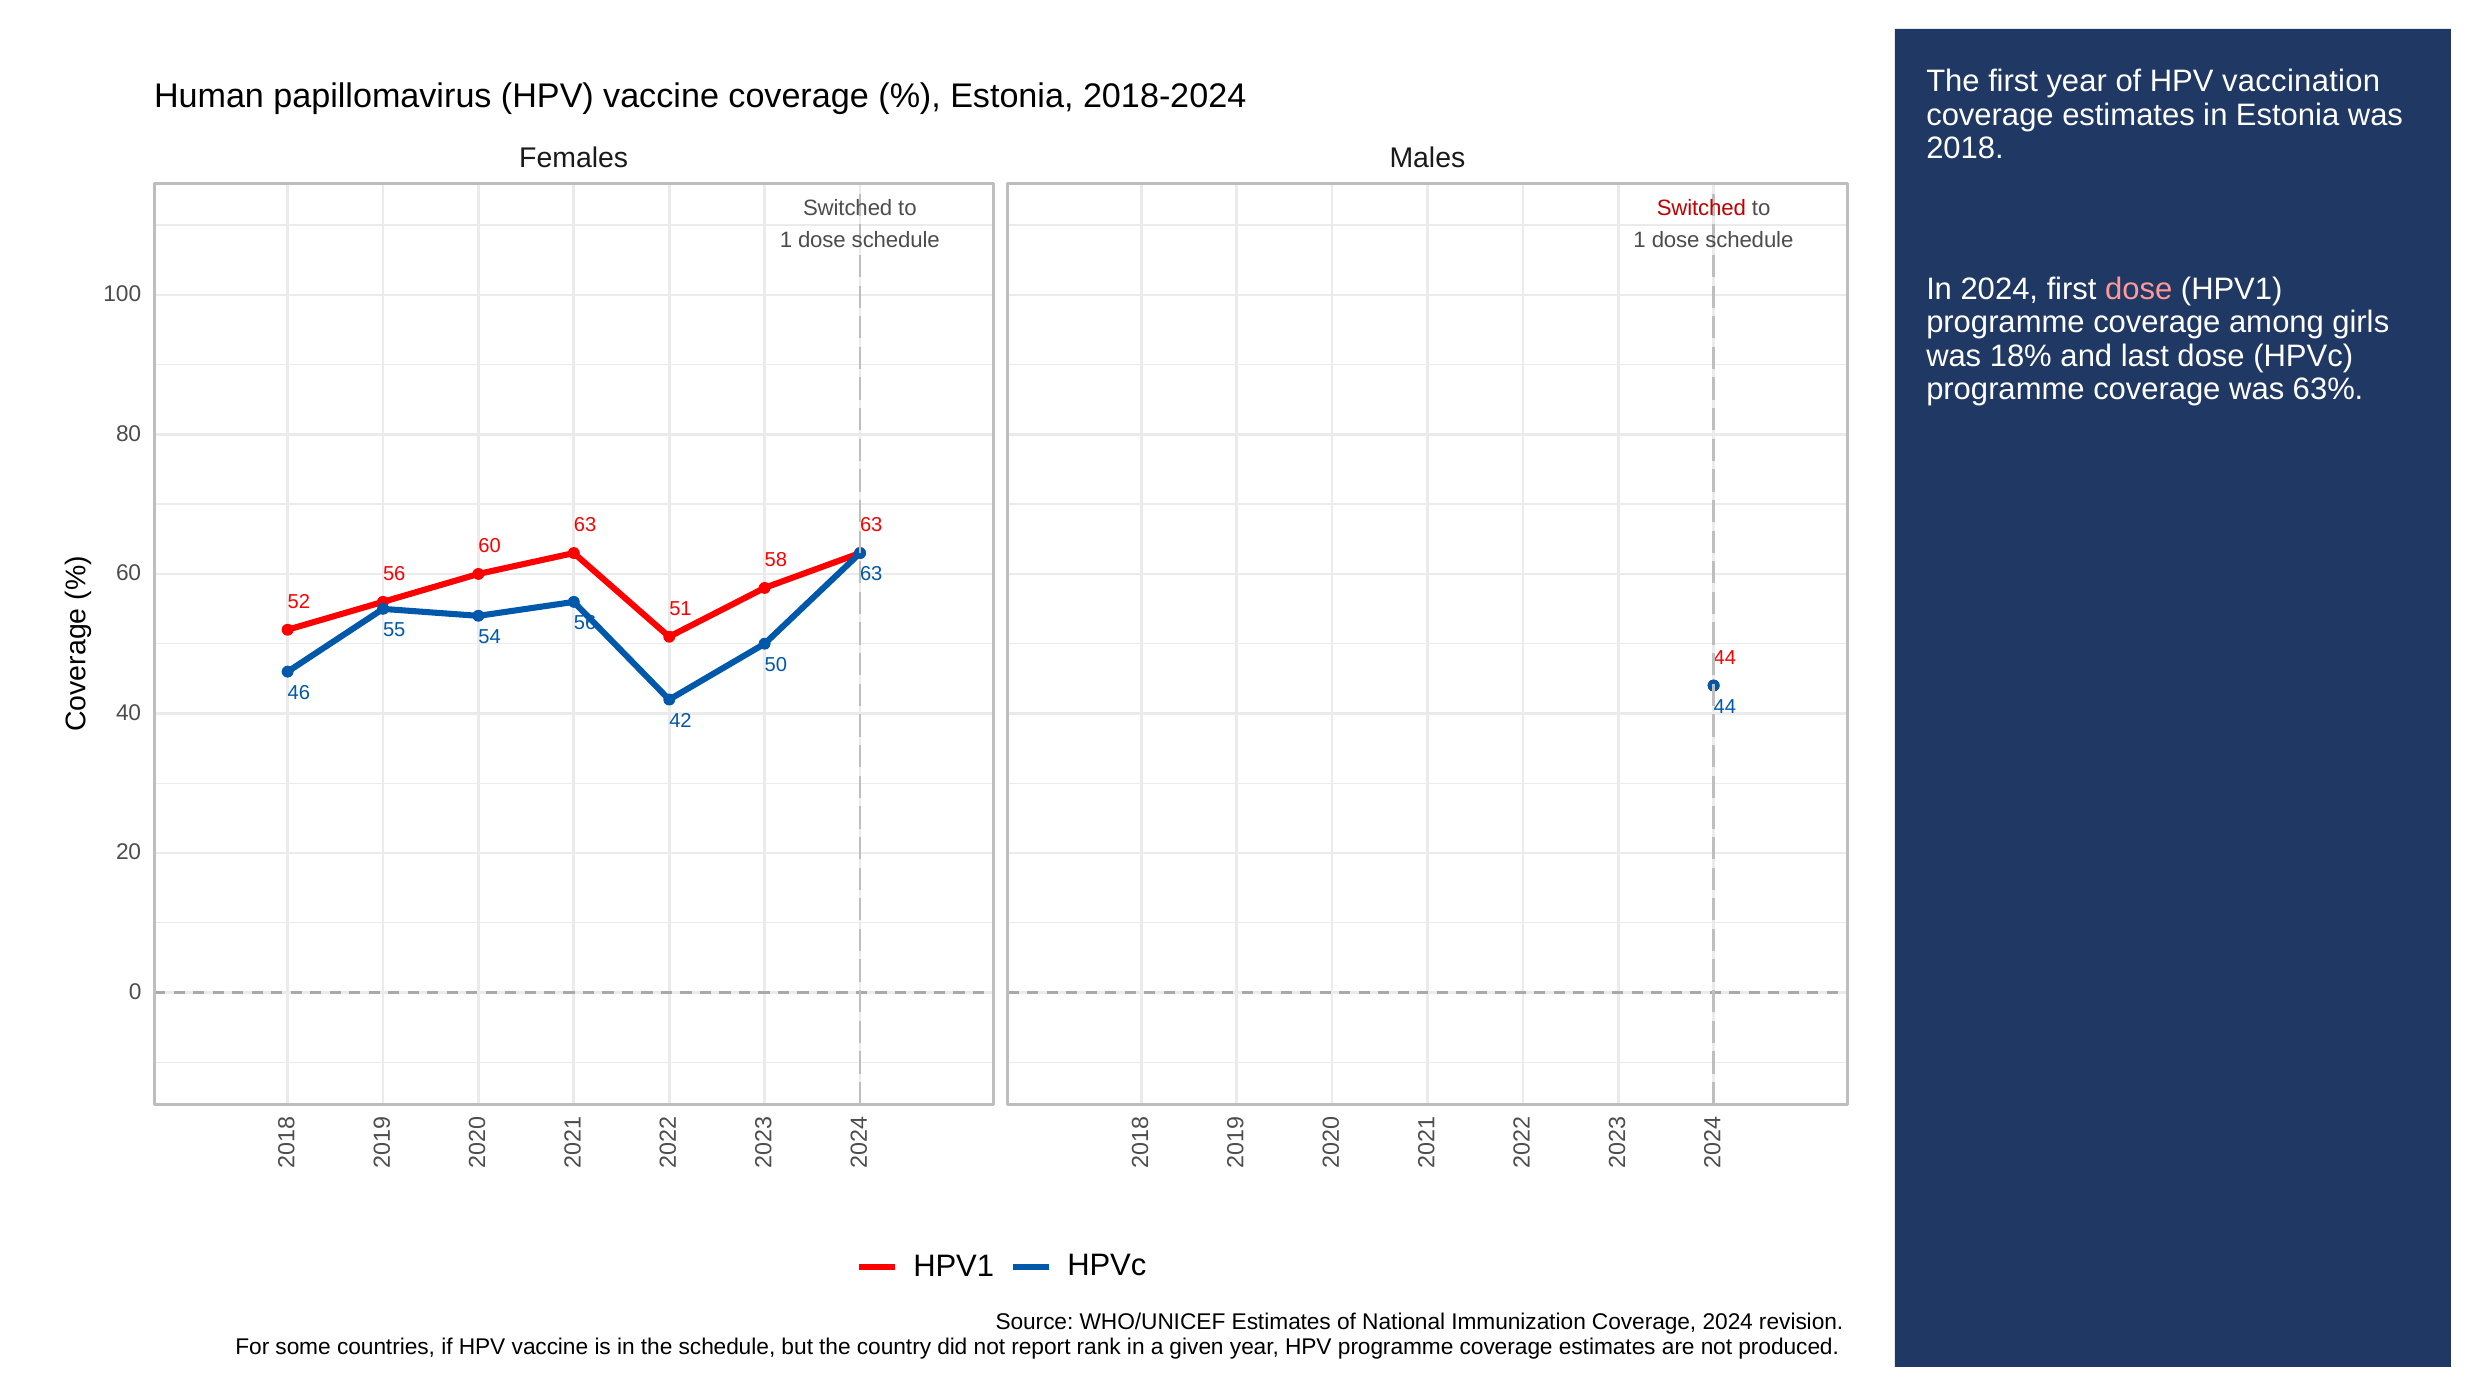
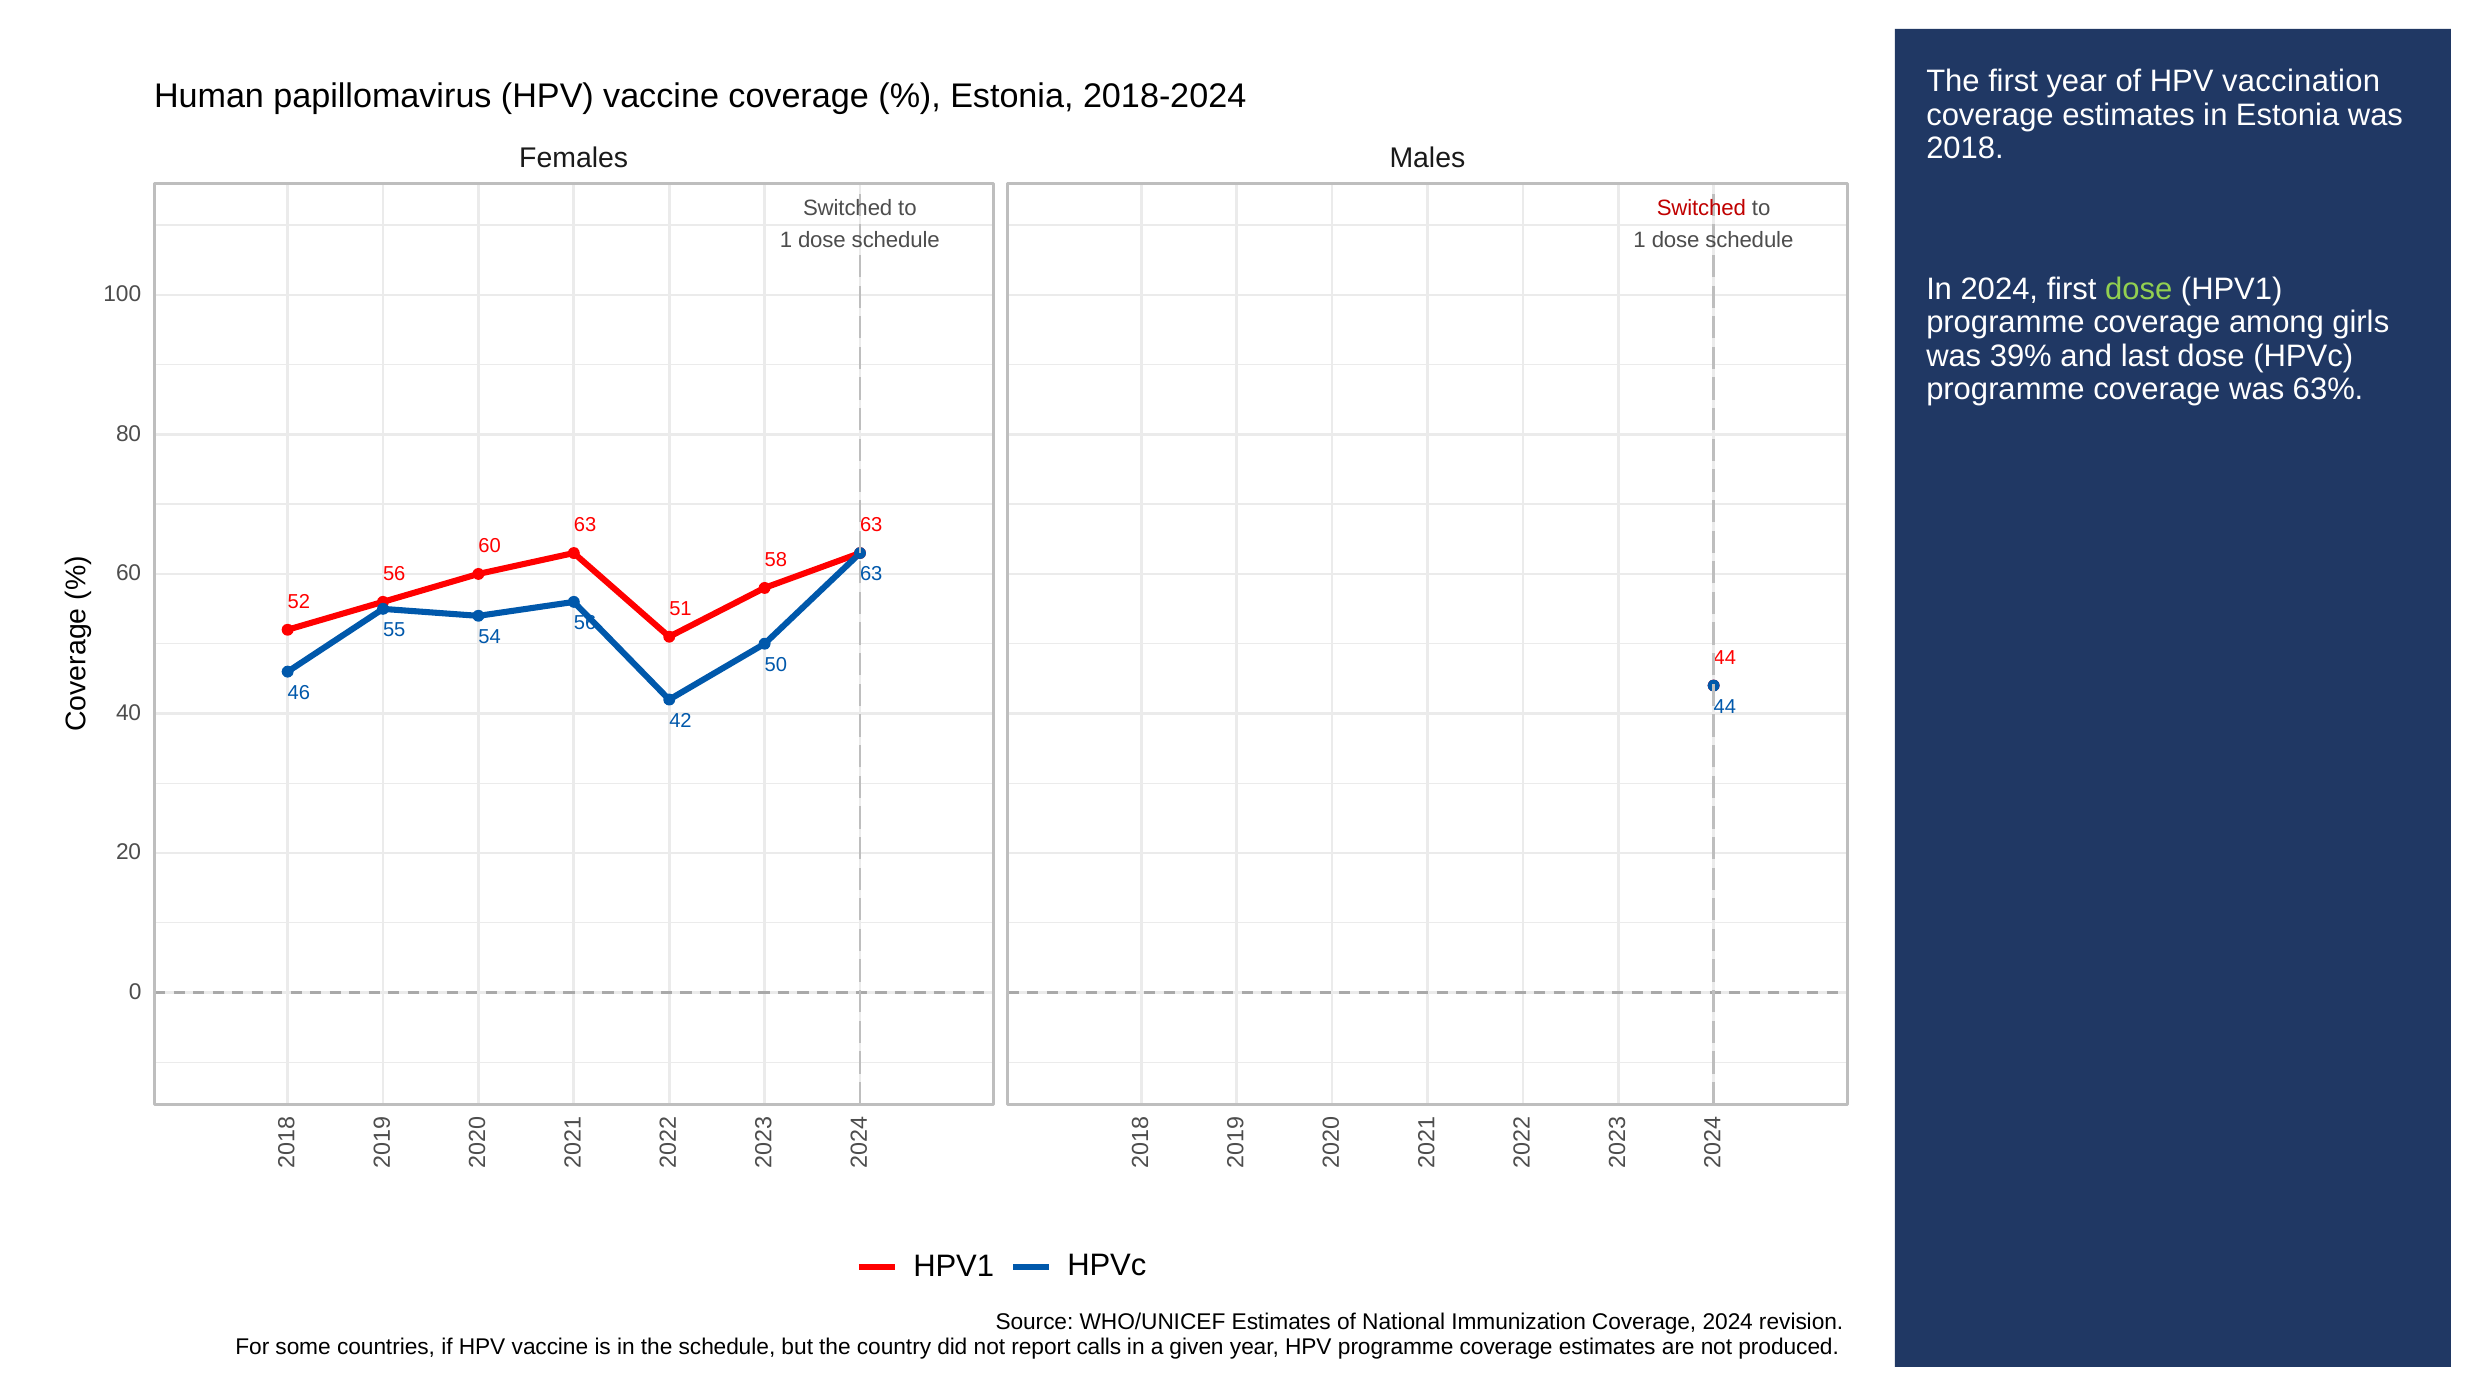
dose at (2139, 289) colour: pink -> light green
18%: 18% -> 39%
rank: rank -> calls
